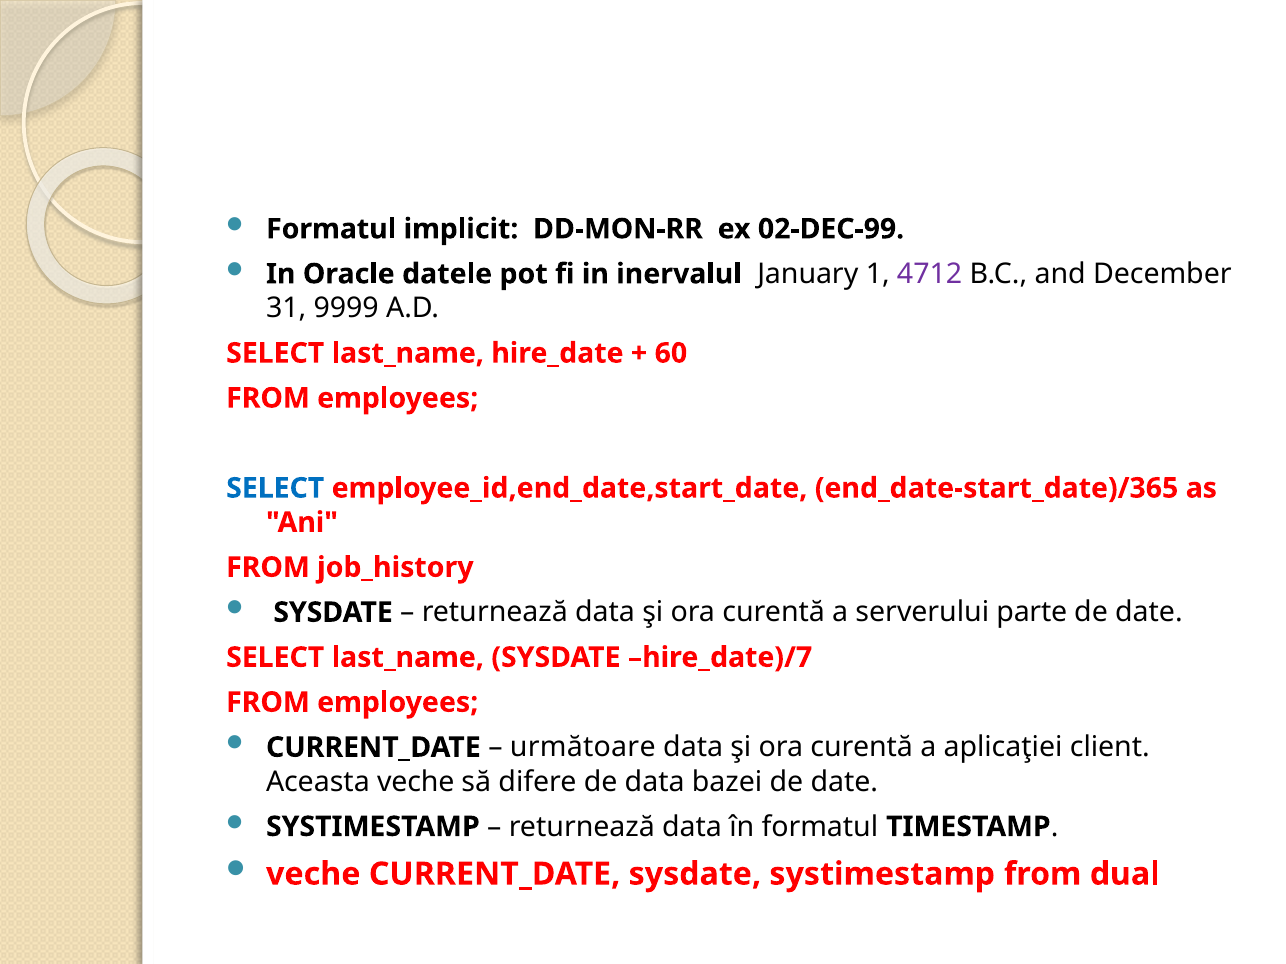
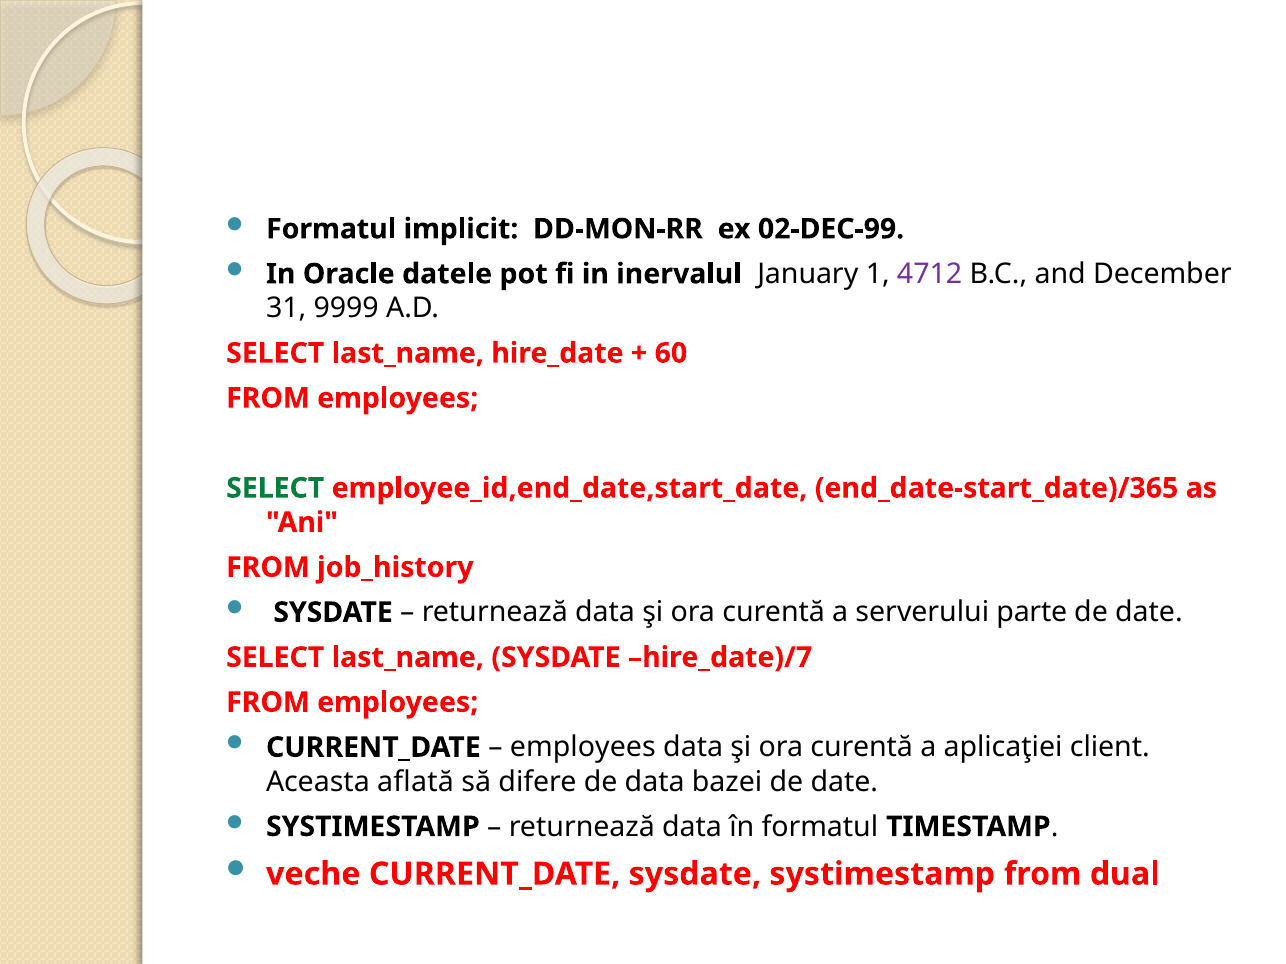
SELECT at (275, 488) colour: blue -> green
următoare at (583, 748): următoare -> employees
Aceasta veche: veche -> aflată
